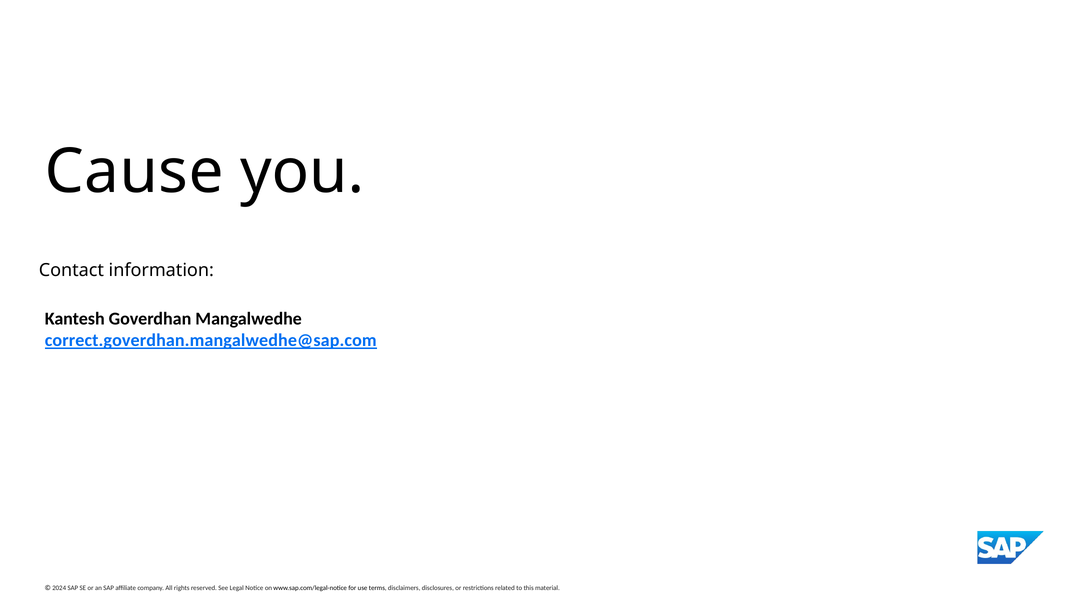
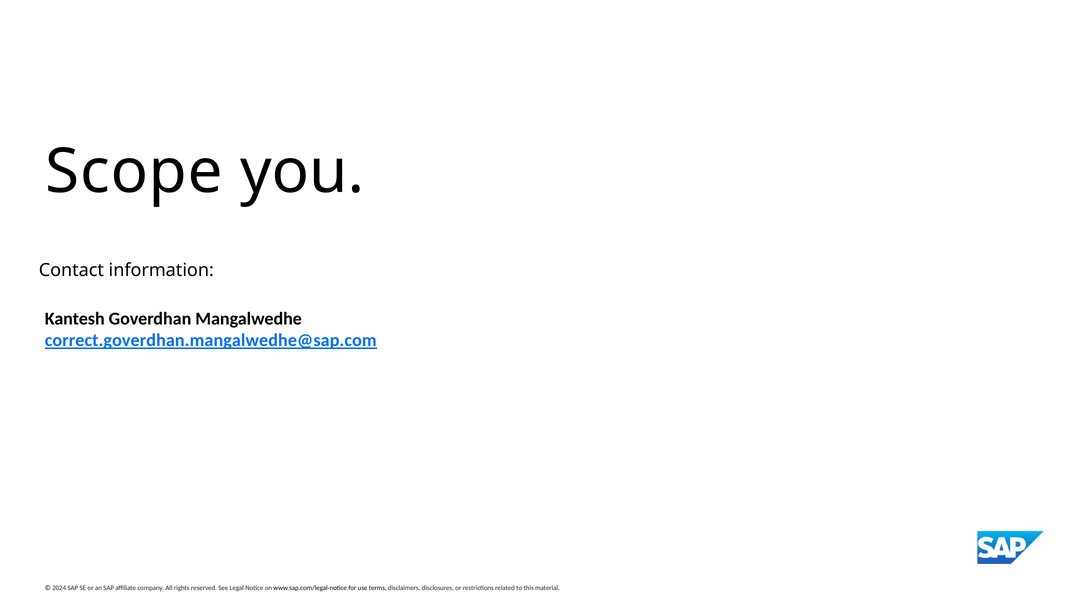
Cause: Cause -> Scope
